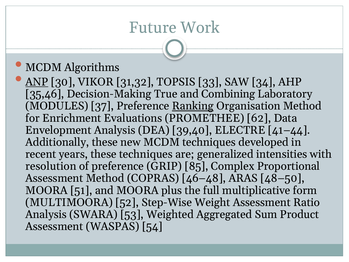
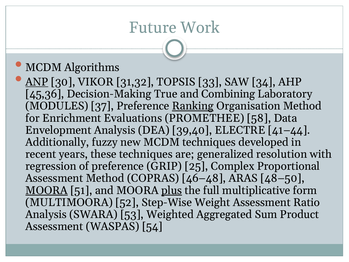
35,46: 35,46 -> 45,36
62: 62 -> 58
Additionally these: these -> fuzzy
intensities: intensities -> resolution
resolution: resolution -> regression
85: 85 -> 25
MOORA at (47, 190) underline: none -> present
plus underline: none -> present
